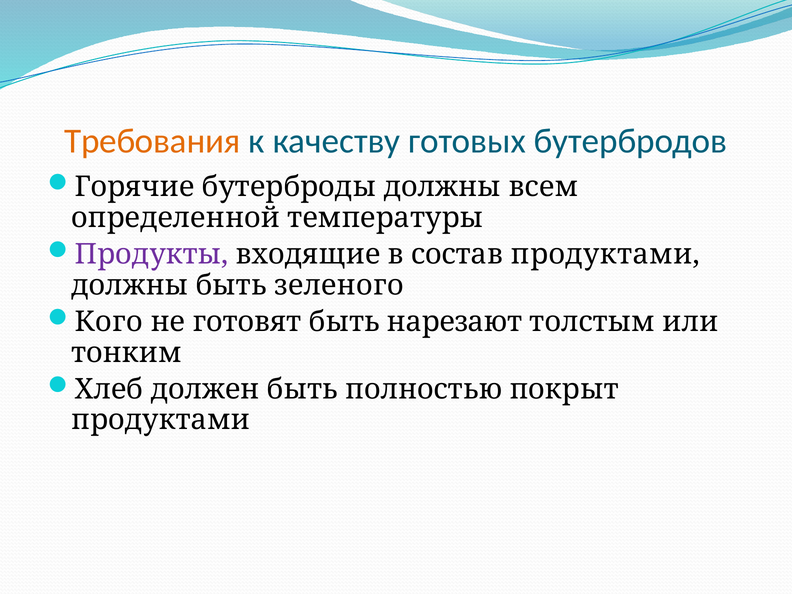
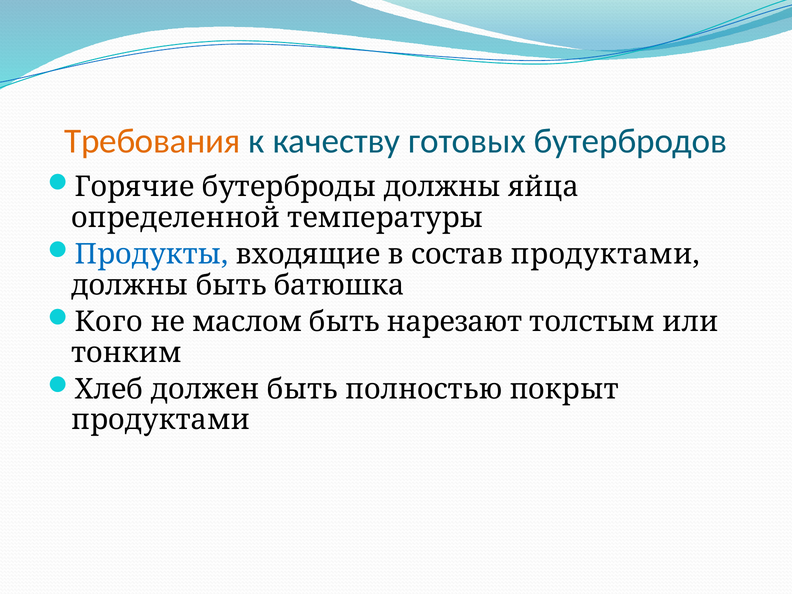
всем: всем -> яйца
Продукты colour: purple -> blue
зеленого: зеленого -> батюшка
готовят: готовят -> маслом
